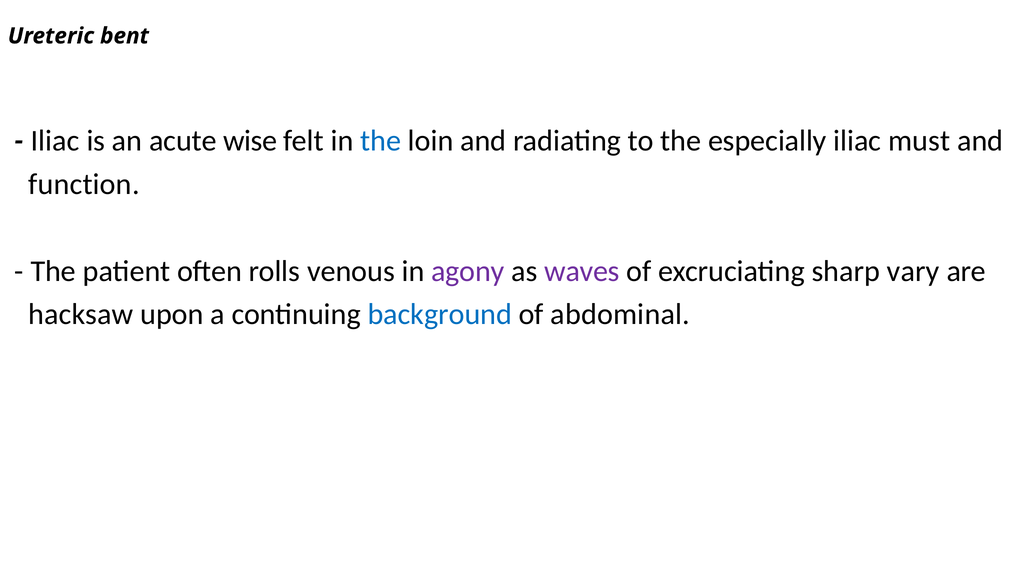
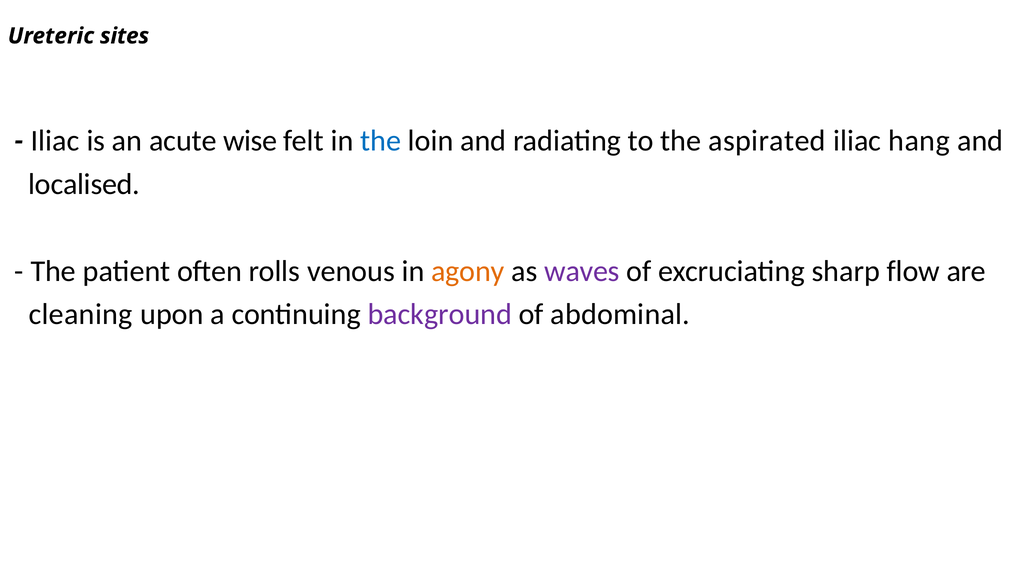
bent: bent -> sites
especially: especially -> aspirated
must: must -> hang
function: function -> localised
agony colour: purple -> orange
vary: vary -> flow
hacksaw: hacksaw -> cleaning
background colour: blue -> purple
